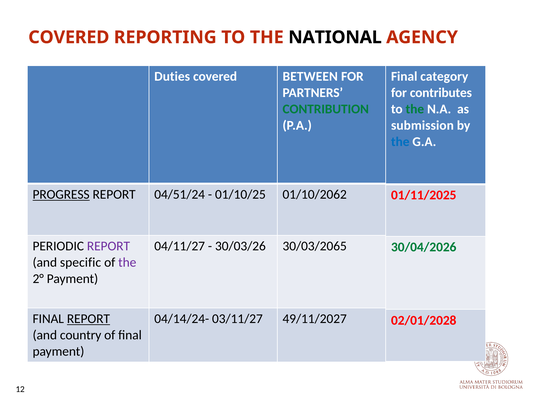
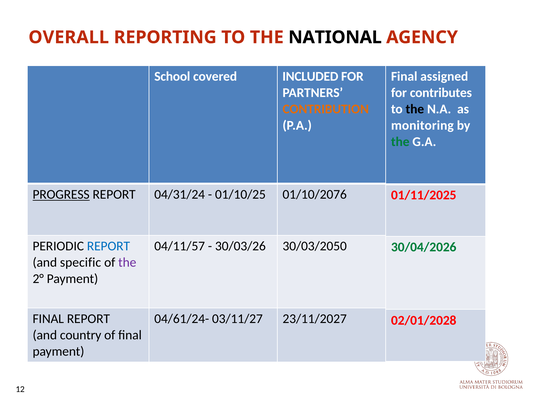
COVERED at (69, 37): COVERED -> OVERALL
Duties: Duties -> School
BETWEEN: BETWEEN -> INCLUDED
category: category -> assigned
CONTRIBUTION colour: green -> orange
the at (415, 109) colour: green -> black
submission: submission -> monitoring
the at (400, 142) colour: blue -> green
04/51/24: 04/51/24 -> 04/31/24
01/10/2062: 01/10/2062 -> 01/10/2076
REPORT at (108, 246) colour: purple -> blue
04/11/27: 04/11/27 -> 04/11/57
30/03/2065: 30/03/2065 -> 30/03/2050
REPORT at (88, 319) underline: present -> none
04/14/24-: 04/14/24- -> 04/61/24-
49/11/2027: 49/11/2027 -> 23/11/2027
